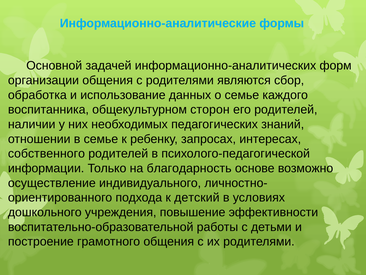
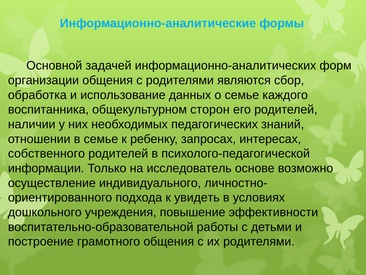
благодарность: благодарность -> исследователь
детский: детский -> увидеть
